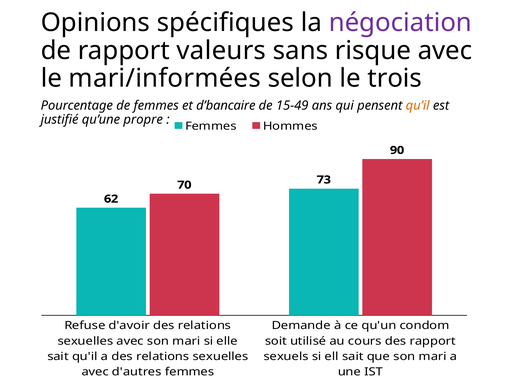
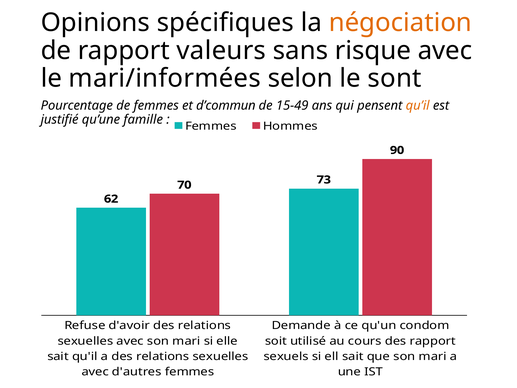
négociation colour: purple -> orange
trois: trois -> sont
d’bancaire: d’bancaire -> d’commun
propre: propre -> famille
